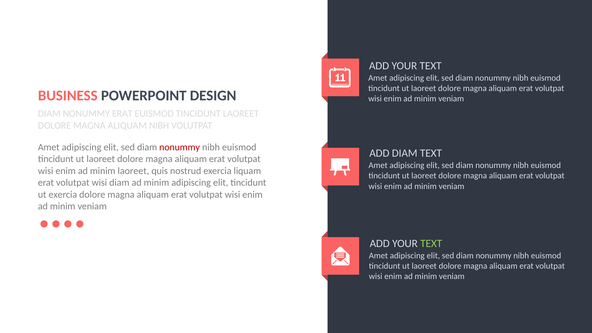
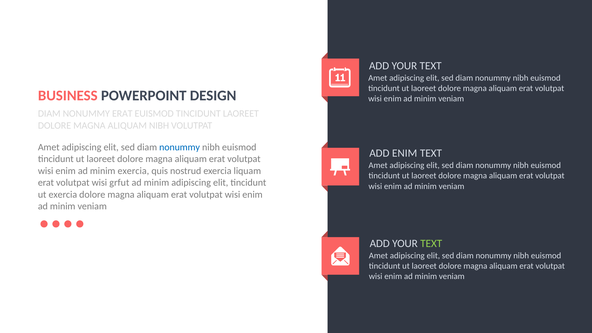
nonummy at (180, 147) colour: red -> blue
ADD DIAM: DIAM -> ENIM
minim laoreet: laoreet -> exercia
wisi diam: diam -> grfut
